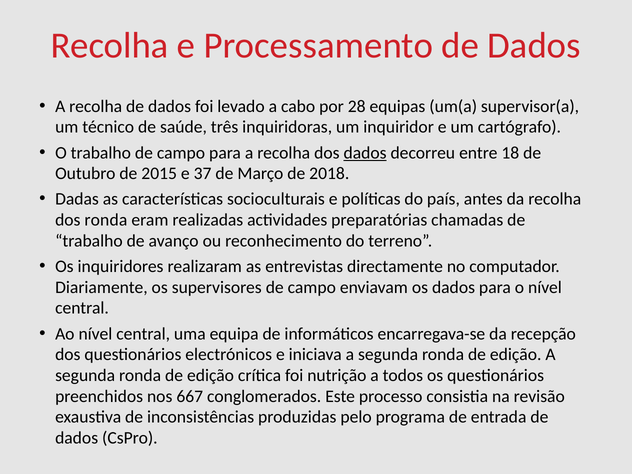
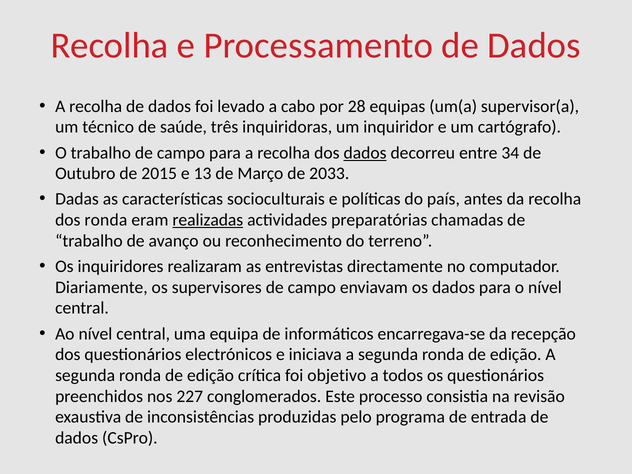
18: 18 -> 34
37: 37 -> 13
2018: 2018 -> 2033
realizadas underline: none -> present
nutrição: nutrição -> objetivo
667: 667 -> 227
